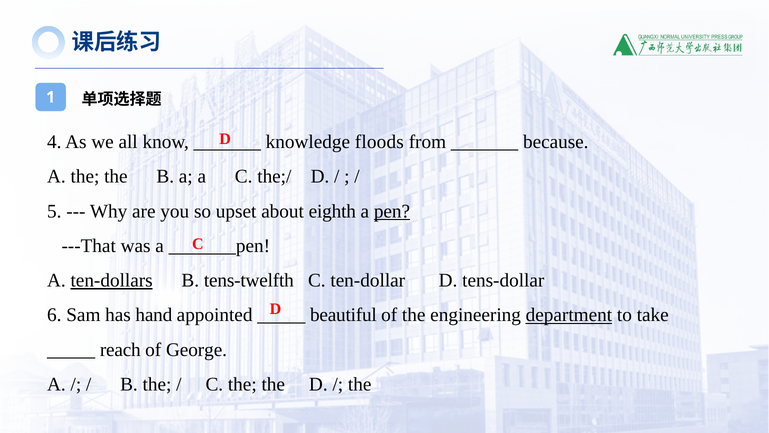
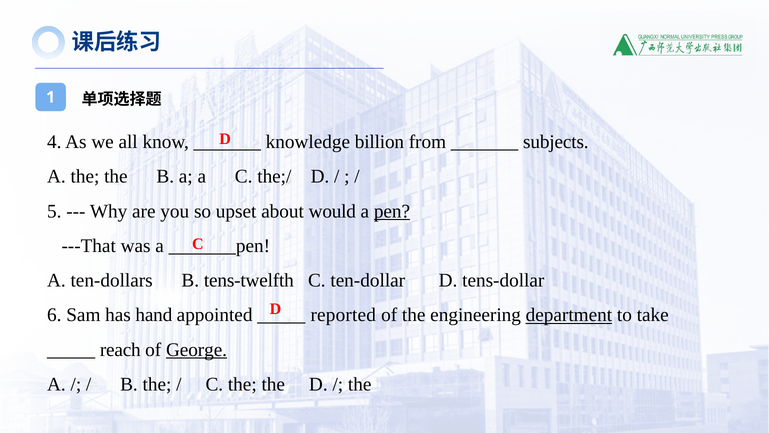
floods: floods -> billion
because: because -> subjects
eighth: eighth -> would
ten-dollars underline: present -> none
beautiful: beautiful -> reported
George underline: none -> present
